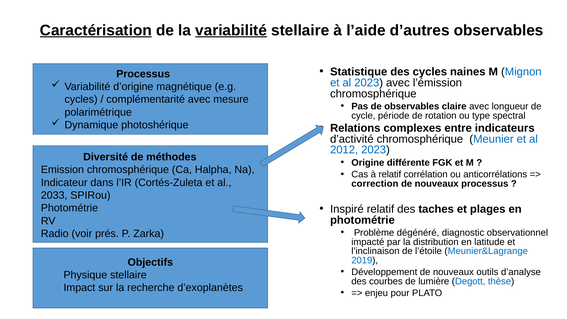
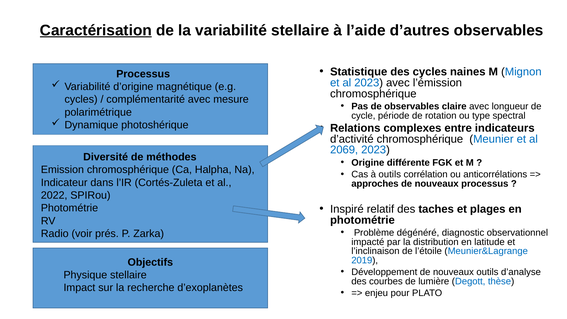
variabilité at (231, 30) underline: present -> none
2012: 2012 -> 2069
à relatif: relatif -> outils
correction: correction -> approches
2033: 2033 -> 2022
